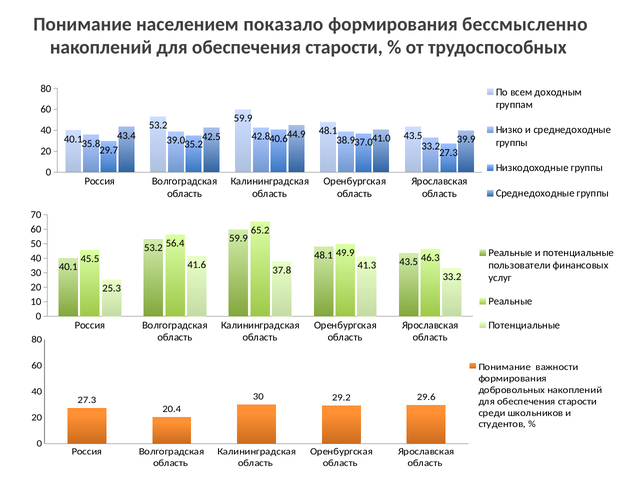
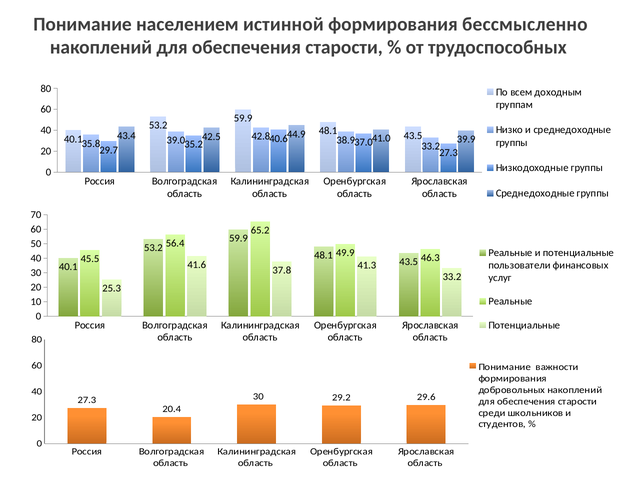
показало: показало -> истинной
